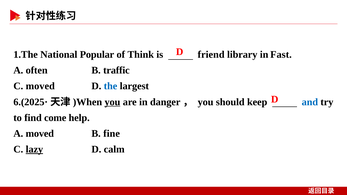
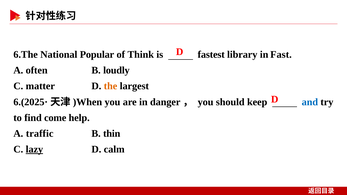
1.The: 1.The -> 6.The
friend: friend -> fastest
traffic: traffic -> loudly
C moved: moved -> matter
the colour: blue -> orange
you at (112, 102) underline: present -> none
A moved: moved -> traffic
fine: fine -> thin
